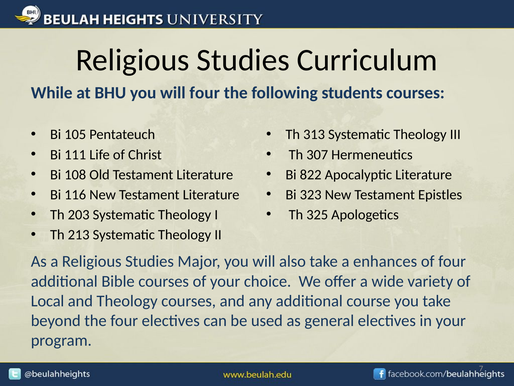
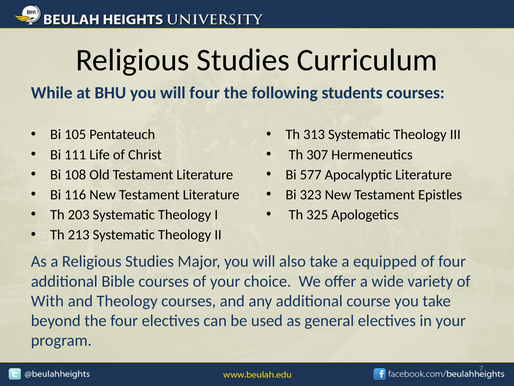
822: 822 -> 577
enhances: enhances -> equipped
Local: Local -> With
